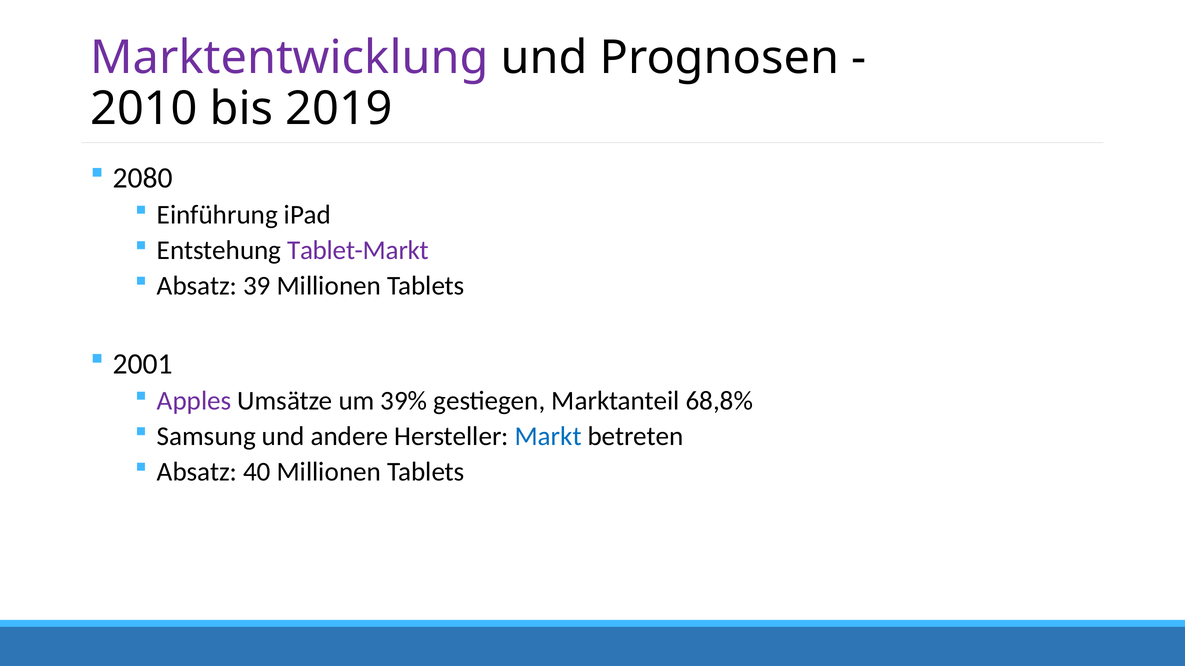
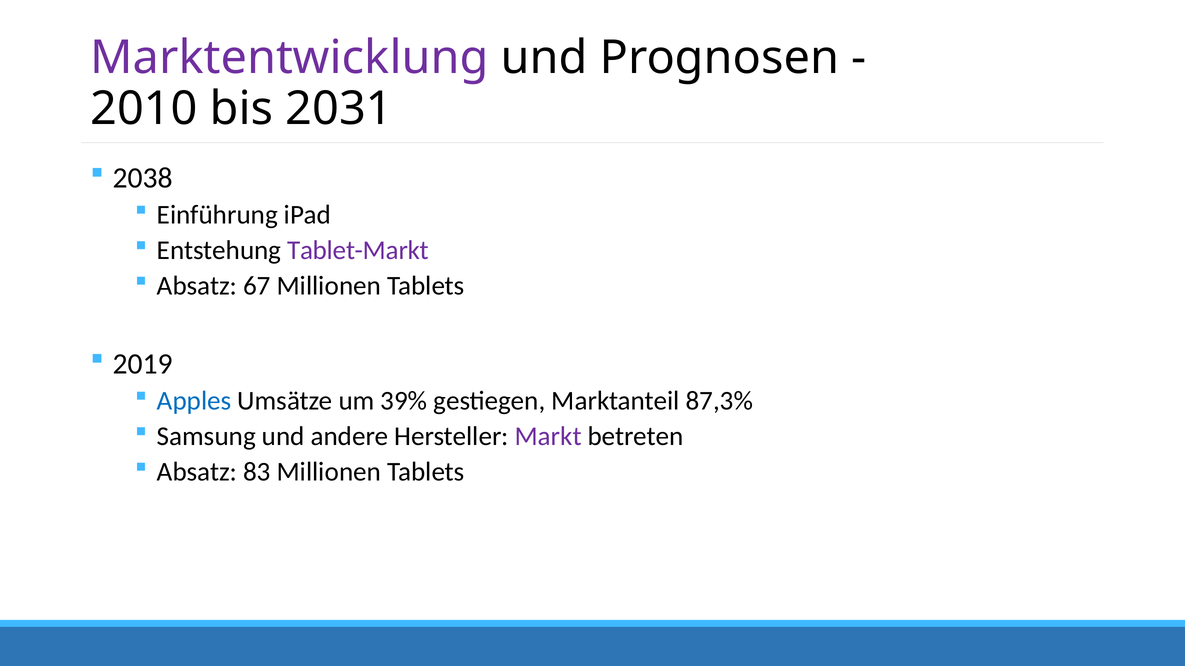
2019: 2019 -> 2031
2080: 2080 -> 2038
39: 39 -> 67
2001: 2001 -> 2019
Apples colour: purple -> blue
68,8%: 68,8% -> 87,3%
Markt colour: blue -> purple
40: 40 -> 83
